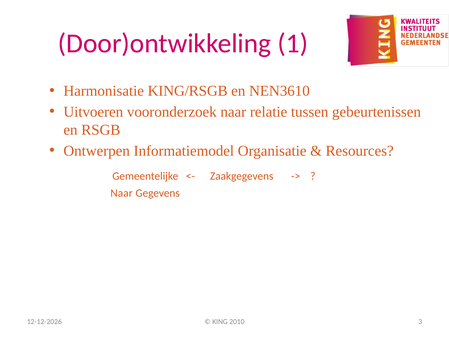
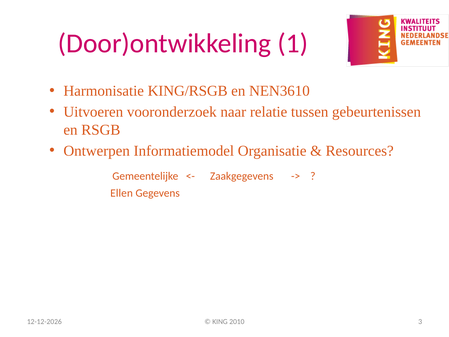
Naar at (122, 193): Naar -> Ellen
